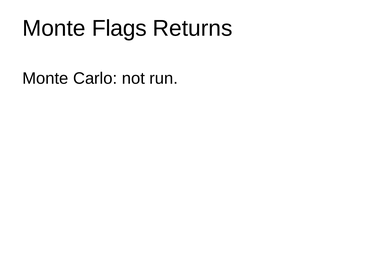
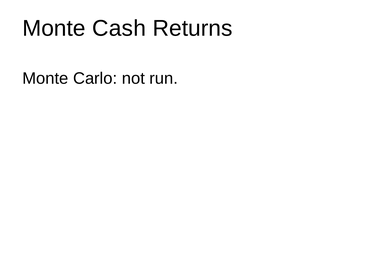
Flags: Flags -> Cash
